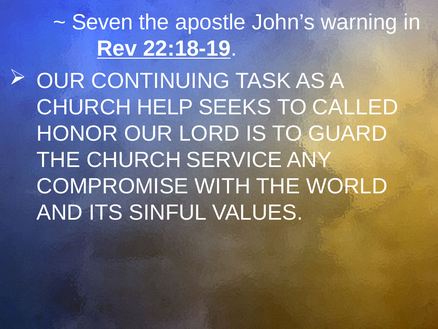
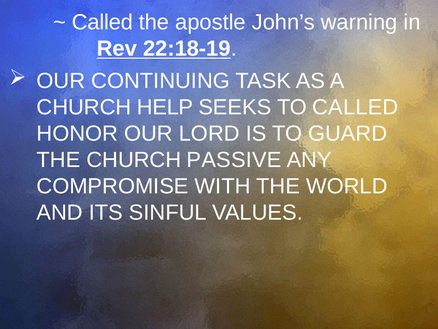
Seven at (102, 22): Seven -> Called
SERVICE: SERVICE -> PASSIVE
